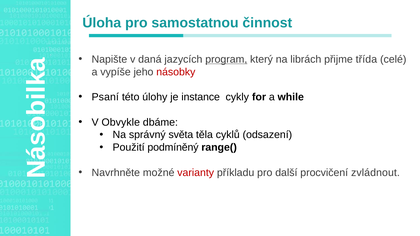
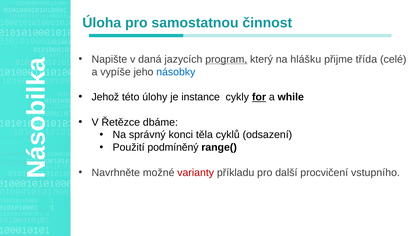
librách: librách -> hlášku
násobky colour: red -> blue
Psaní: Psaní -> Jehož
for underline: none -> present
Obvykle: Obvykle -> Řetězce
světa: světa -> konci
zvládnout: zvládnout -> vstupního
